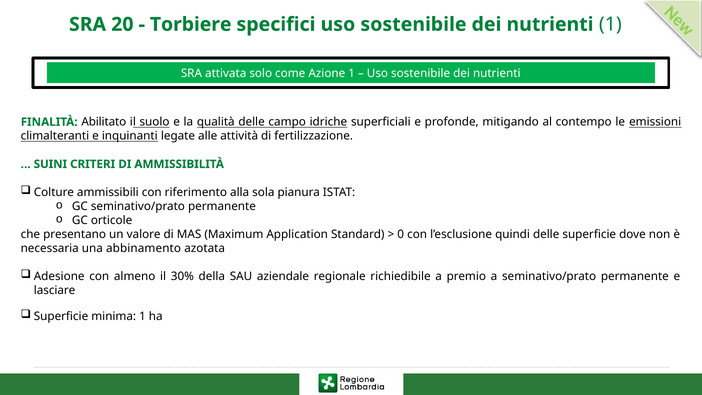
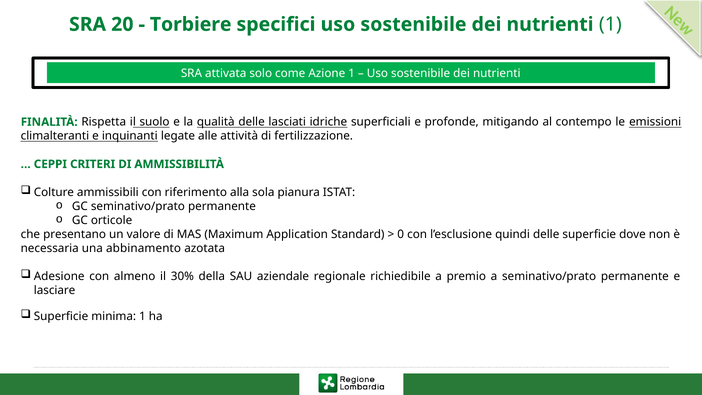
Abilitato: Abilitato -> Rispetta
campo: campo -> lasciati
SUINI: SUINI -> CEPPI
